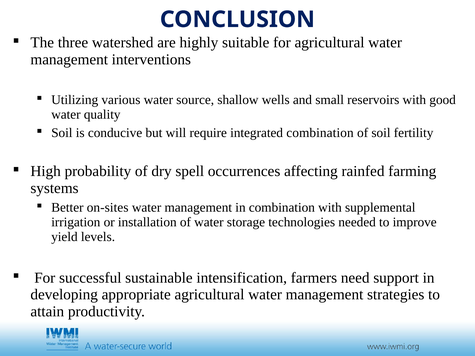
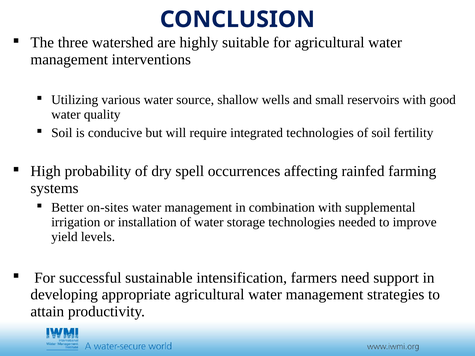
integrated combination: combination -> technologies
